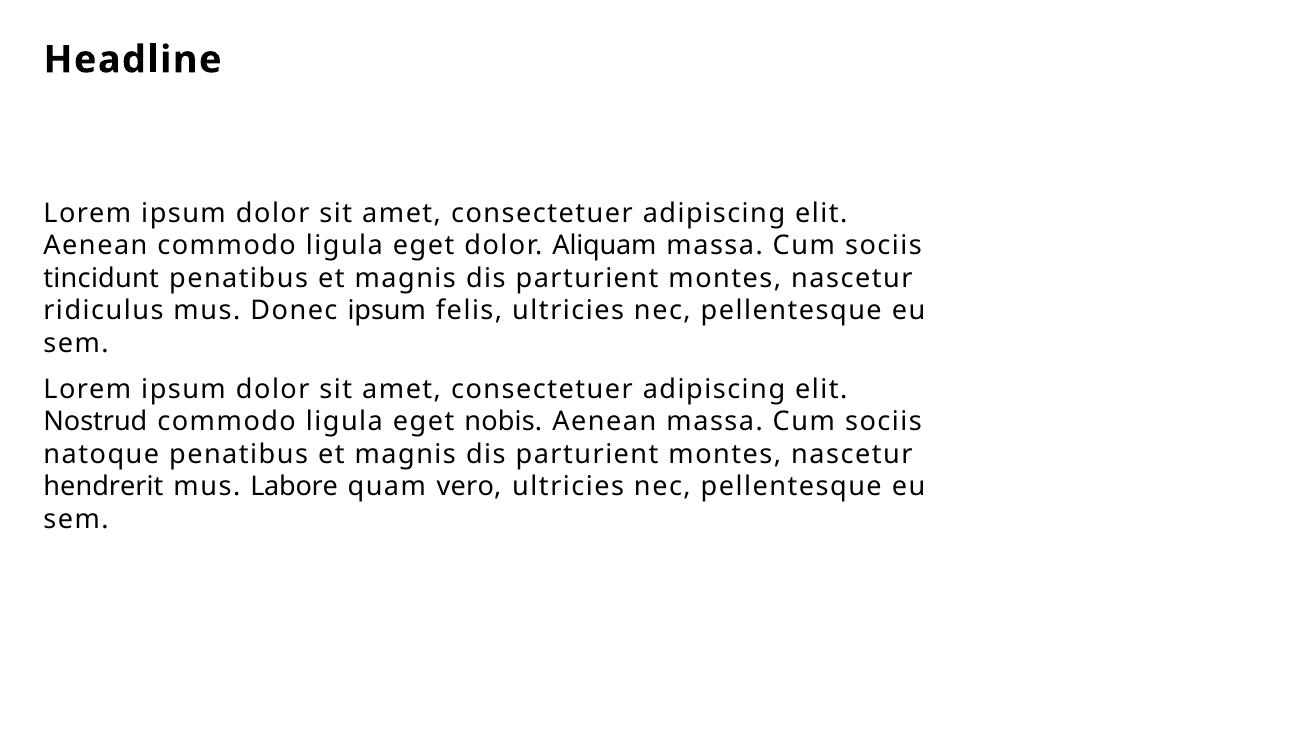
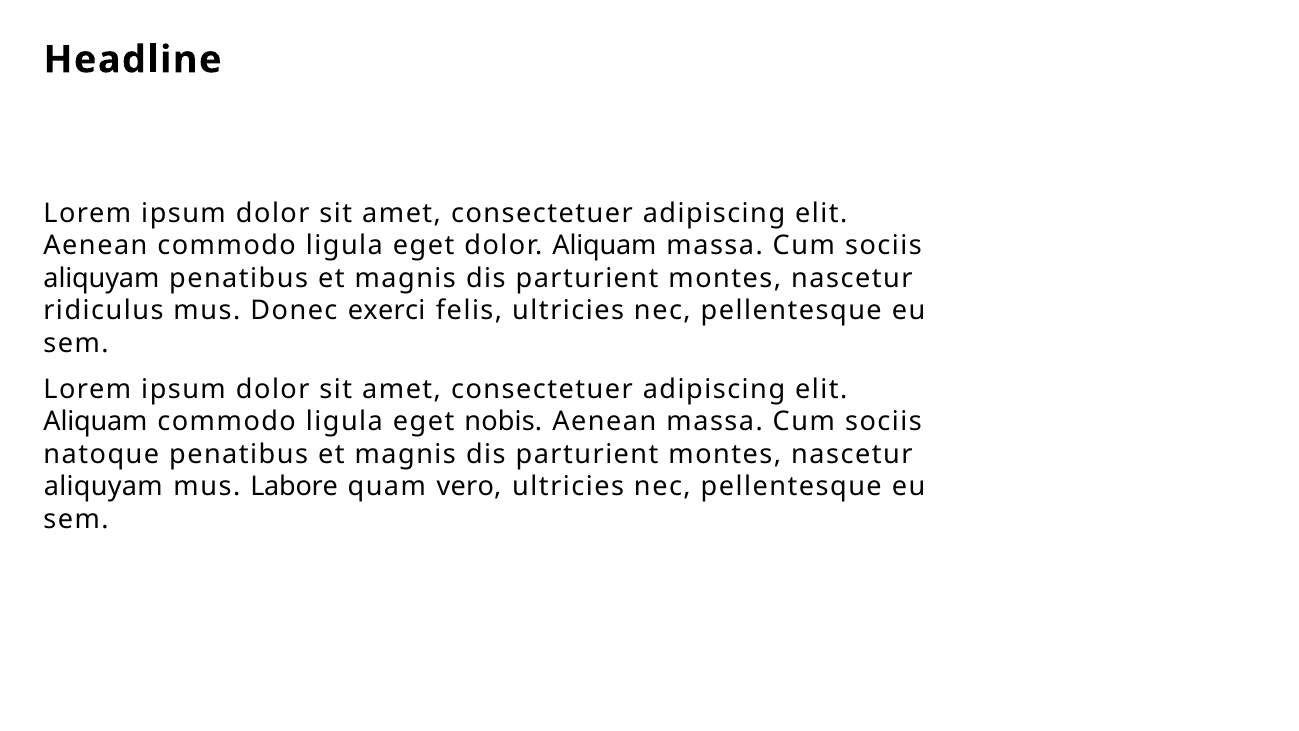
tincidunt at (101, 278): tincidunt -> aliquyam
Donec ipsum: ipsum -> exerci
Nostrud at (95, 421): Nostrud -> Aliquam
hendrerit at (103, 486): hendrerit -> aliquyam
